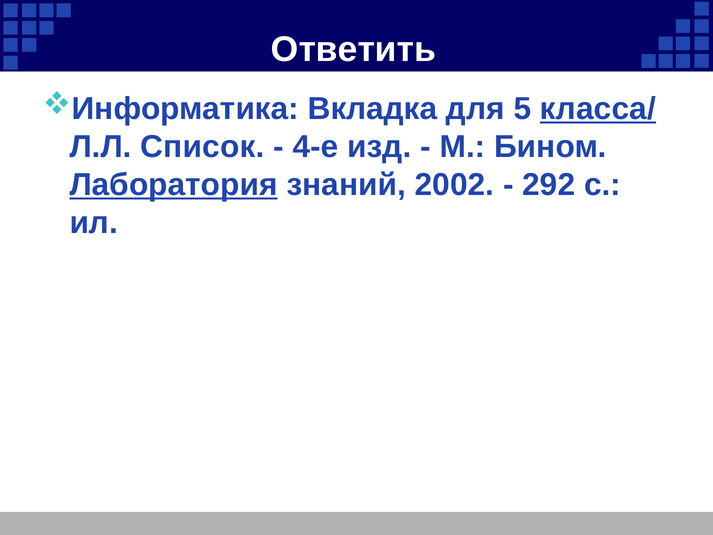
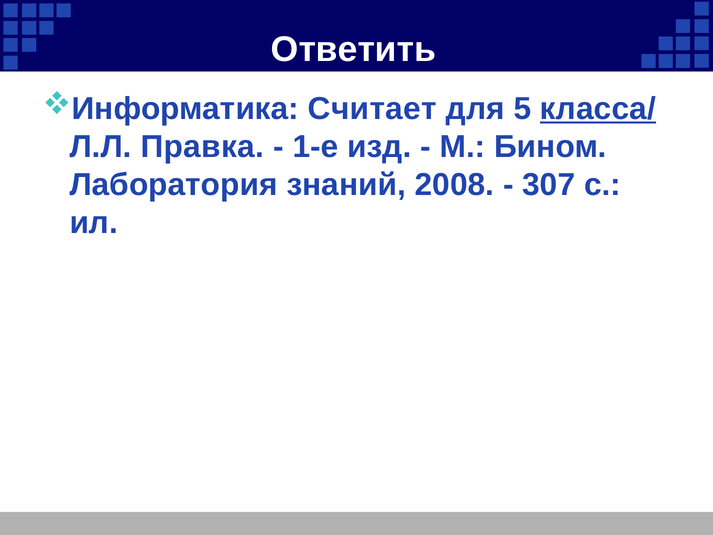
Вкладка: Вкладка -> Считает
Список: Список -> Правка
4-е: 4-е -> 1-е
Лаборатория underline: present -> none
2002: 2002 -> 2008
292: 292 -> 307
